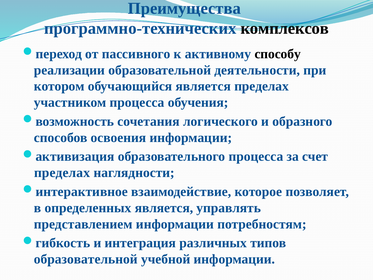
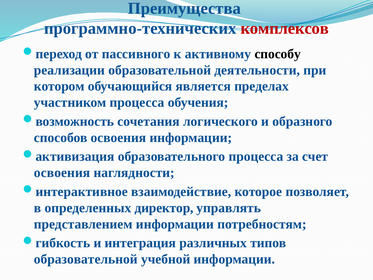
комплексов colour: black -> red
пределах at (62, 173): пределах -> освоения
определенных является: является -> директор
